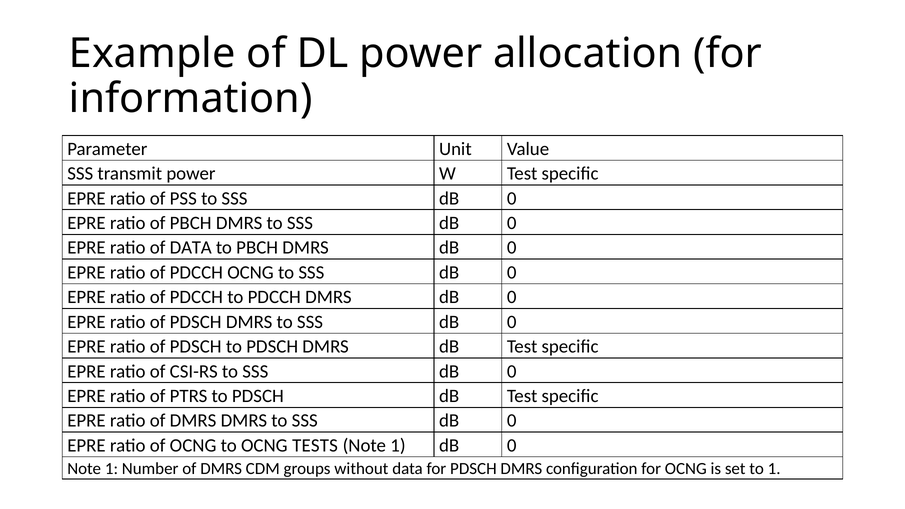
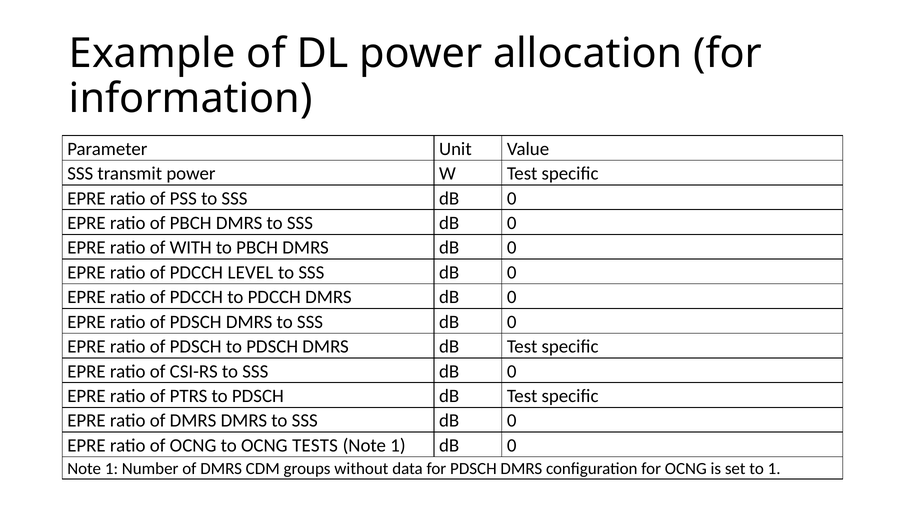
of DATA: DATA -> WITH
PDCCH OCNG: OCNG -> LEVEL
